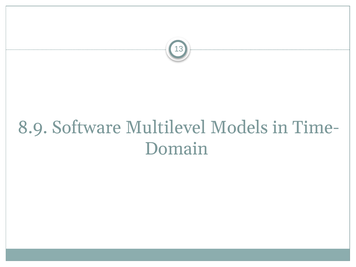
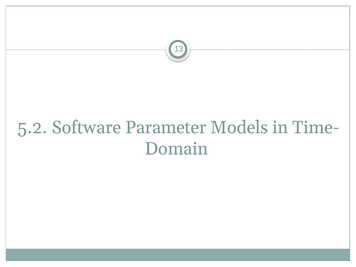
8.9: 8.9 -> 5.2
Multilevel: Multilevel -> Parameter
